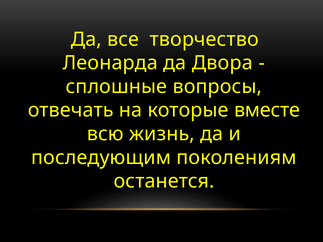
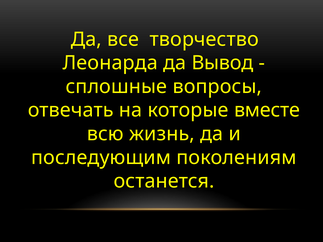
Двора: Двора -> Вывод
